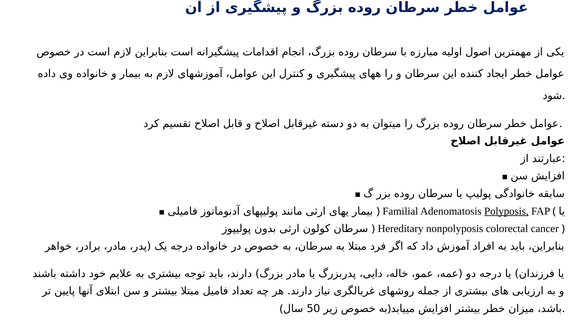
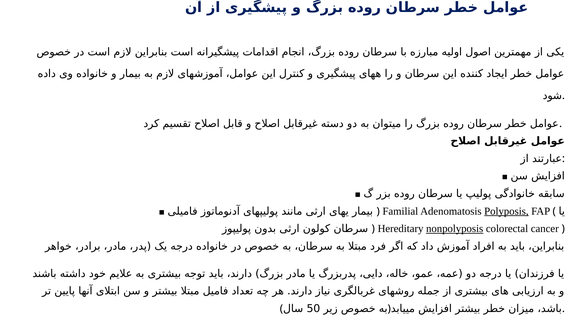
nonpolyposis underline: none -> present
